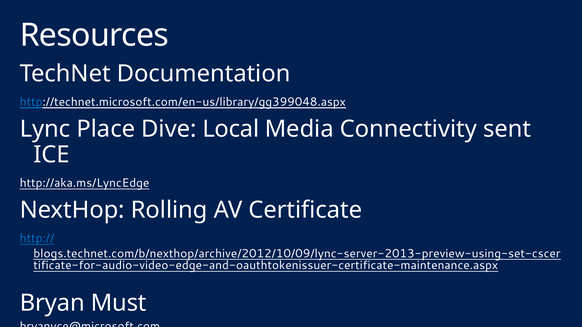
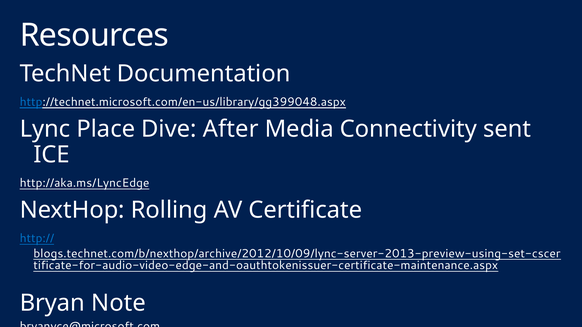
Local: Local -> After
Must: Must -> Note
